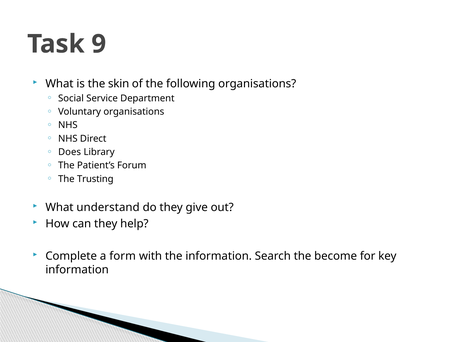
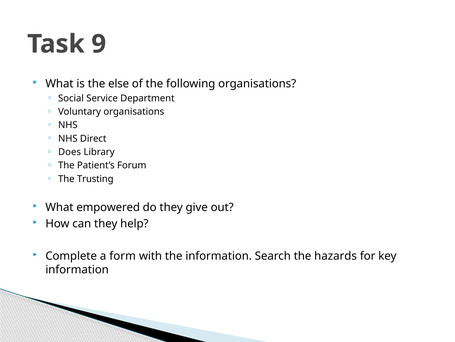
skin: skin -> else
understand: understand -> empowered
become: become -> hazards
